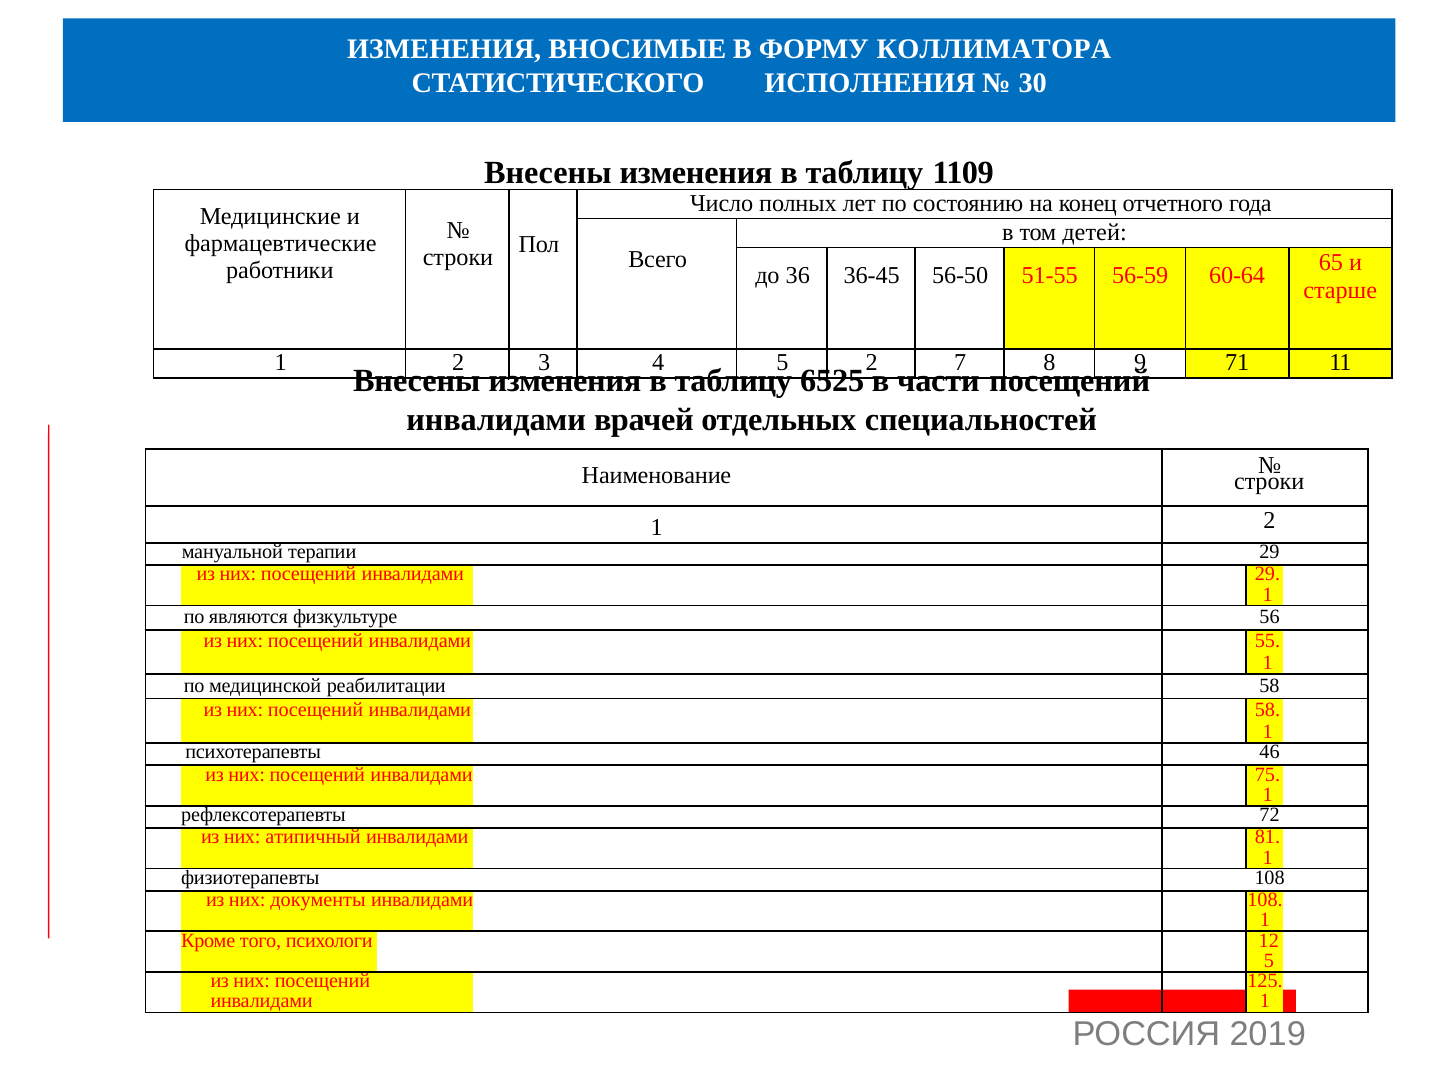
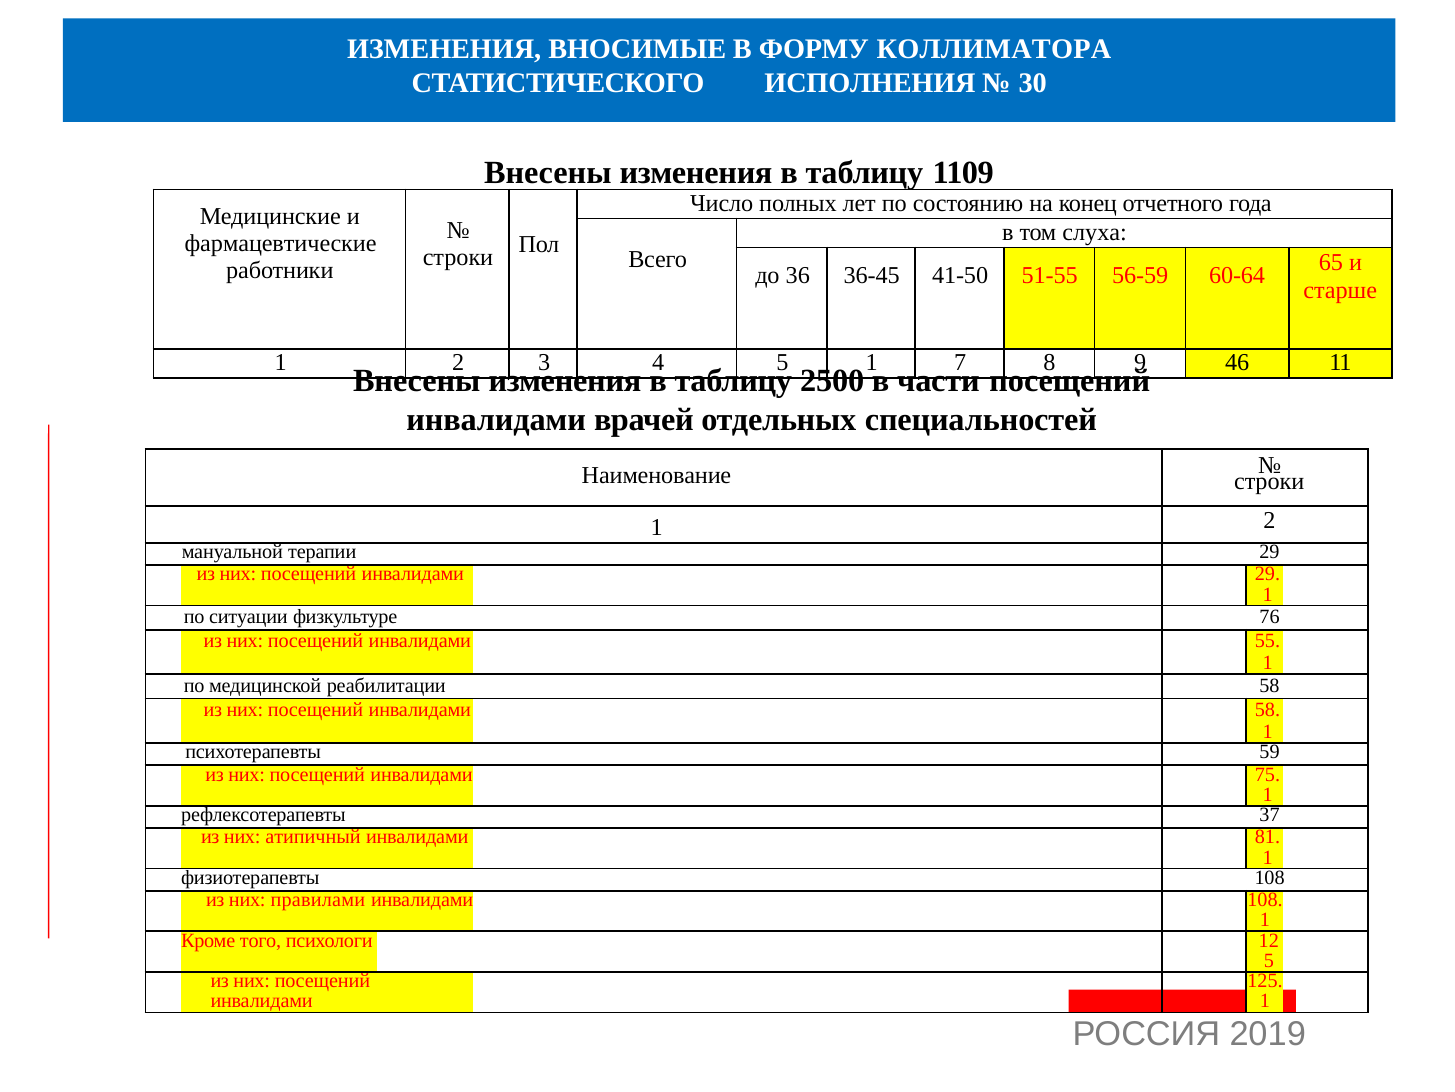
детей: детей -> слуха
56-50: 56-50 -> 41-50
2 at (872, 362): 2 -> 1
71: 71 -> 46
6525: 6525 -> 2500
являются: являются -> ситуации
56: 56 -> 76
46: 46 -> 59
72: 72 -> 37
документы: документы -> правилами
